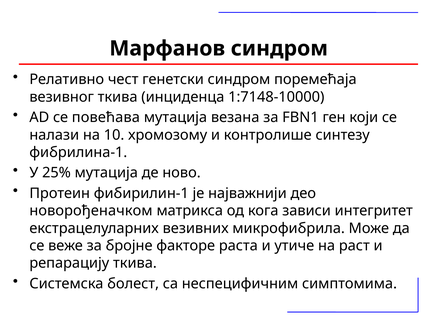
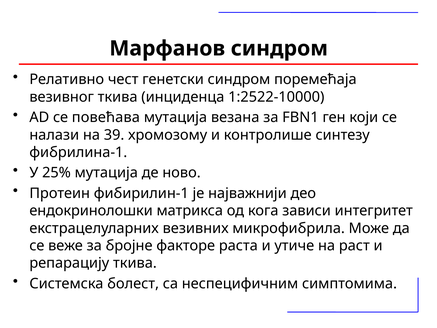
1:7148-10000: 1:7148-10000 -> 1:2522-10000
10: 10 -> 39
новорођеначком: новорођеначком -> ендокринолошки
